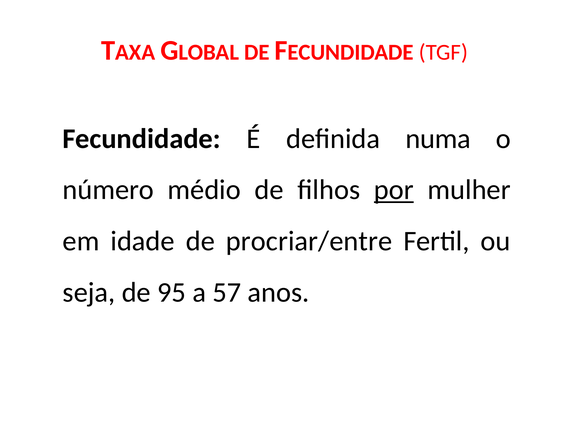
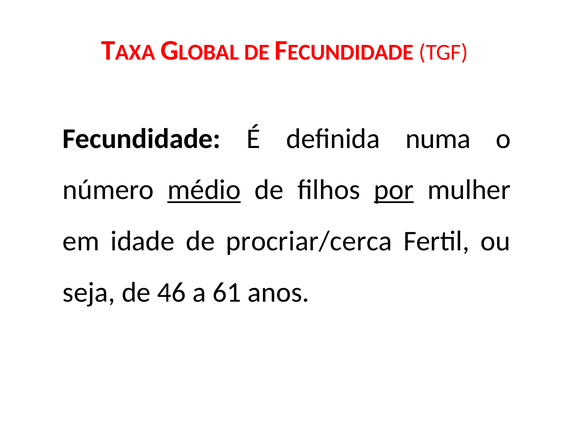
médio underline: none -> present
procriar/entre: procriar/entre -> procriar/cerca
95: 95 -> 46
57: 57 -> 61
